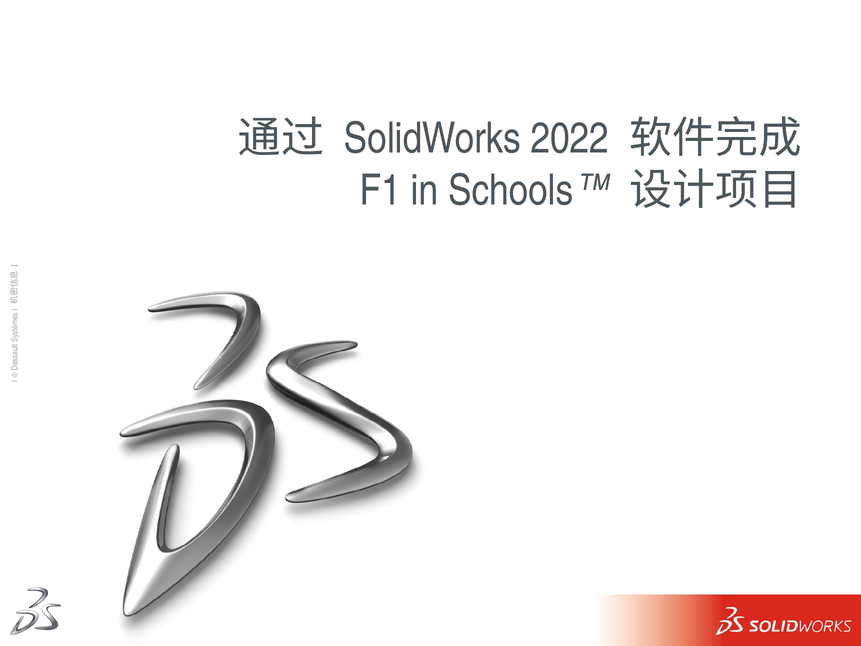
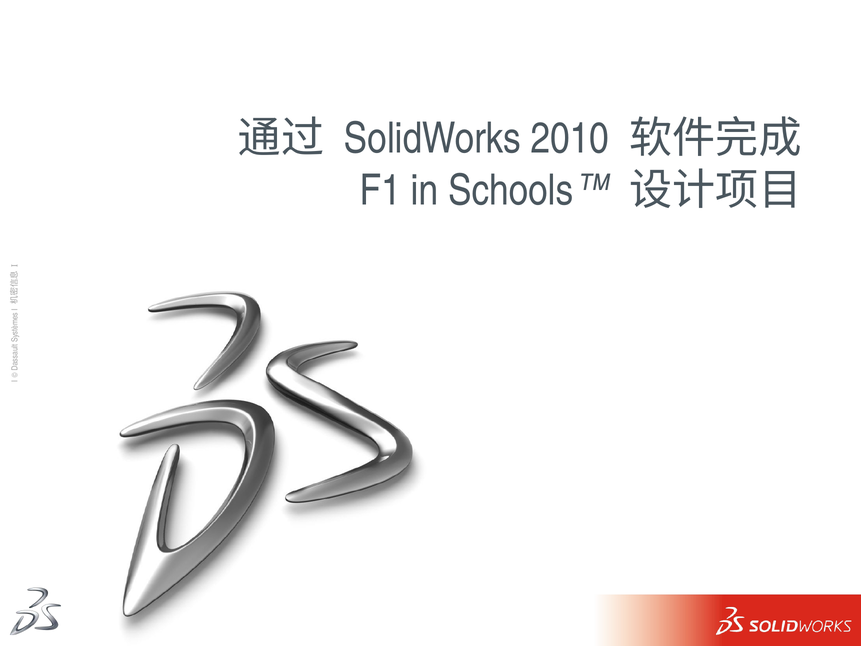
2022: 2022 -> 2010
